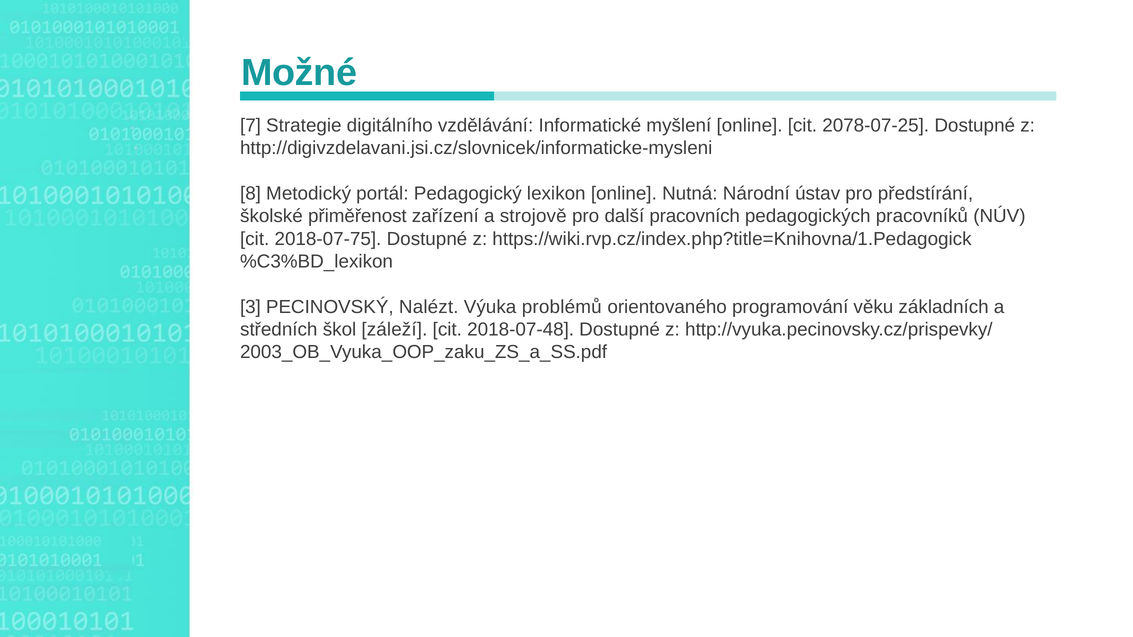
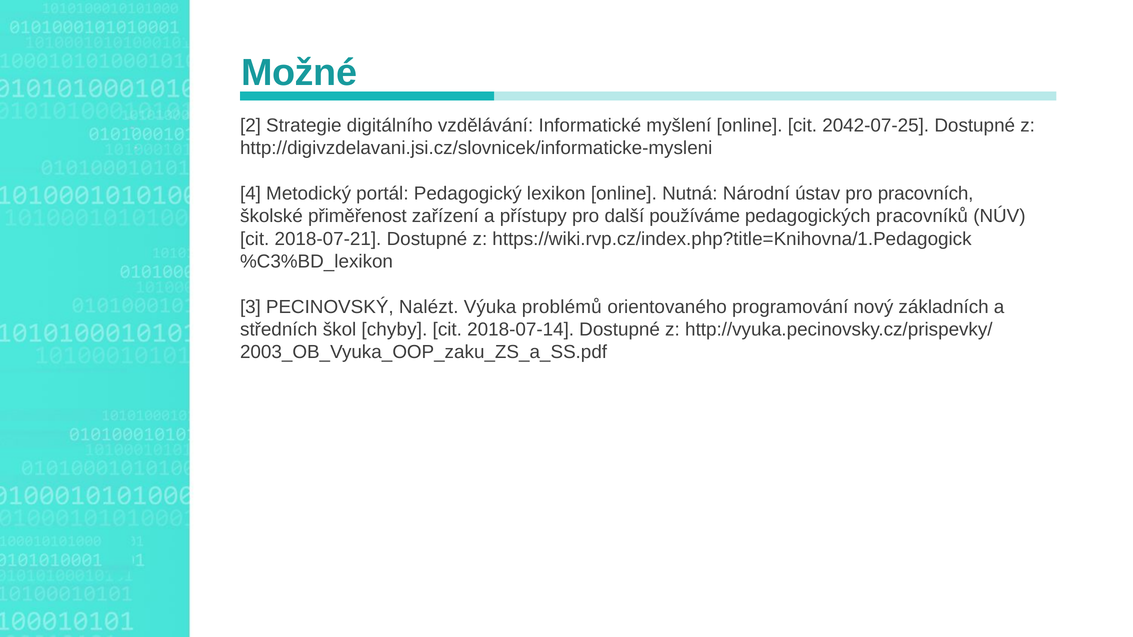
7: 7 -> 2
2078-07-25: 2078-07-25 -> 2042-07-25
8: 8 -> 4
předstírání: předstírání -> pracovních
strojově: strojově -> přístupy
pracovních: pracovních -> používáme
2018-07-75: 2018-07-75 -> 2018-07-21
věku: věku -> nový
záleží: záleží -> chyby
2018-07-48: 2018-07-48 -> 2018-07-14
